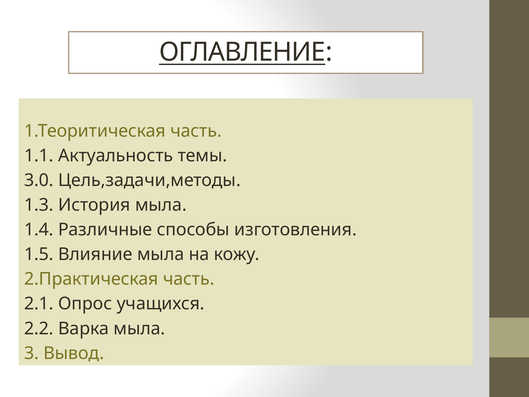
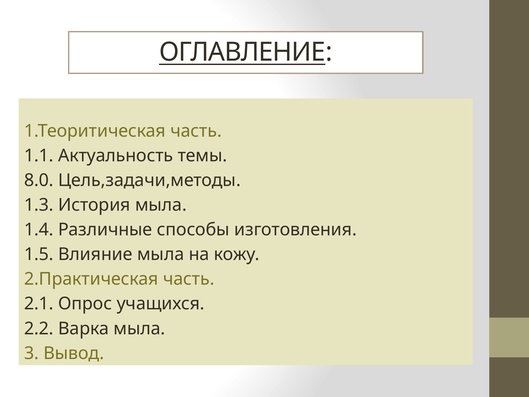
3.0: 3.0 -> 8.0
